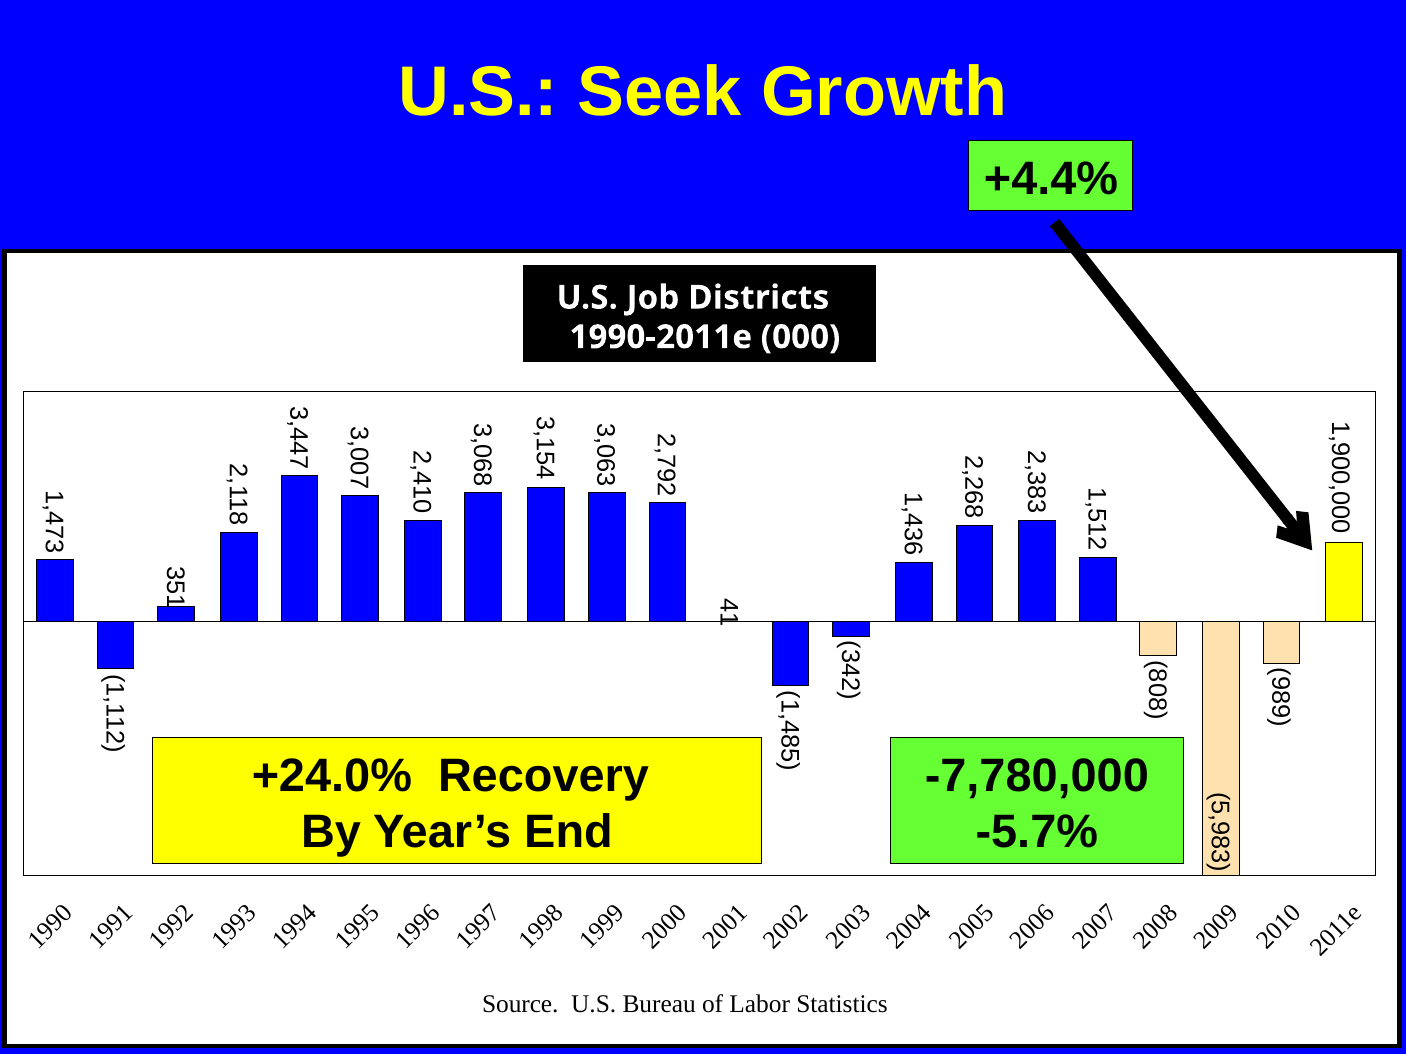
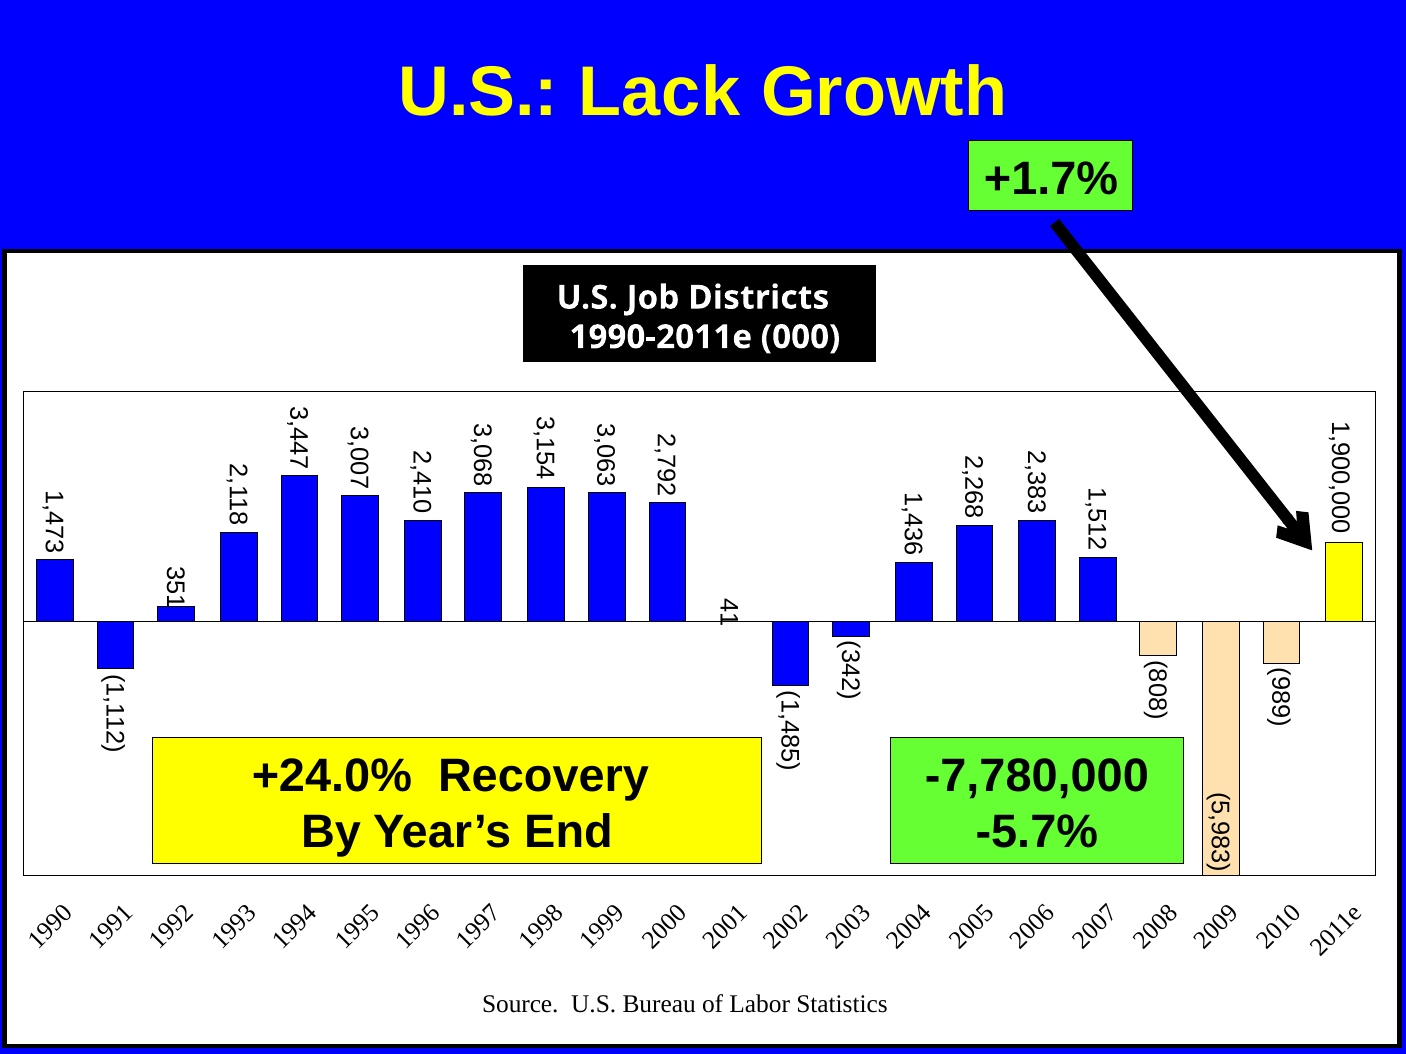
Seek: Seek -> Lack
+4.4%: +4.4% -> +1.7%
